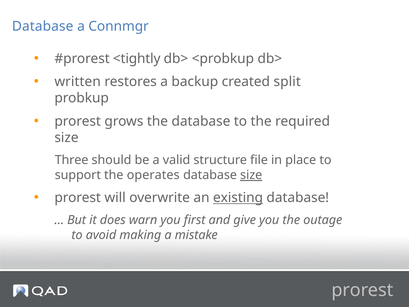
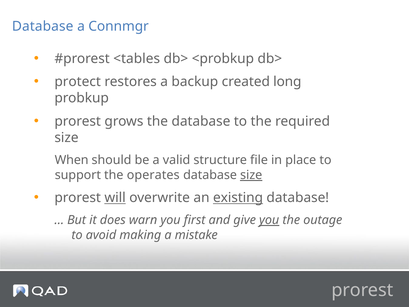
<tightly: <tightly -> <tables
written: written -> protect
split: split -> long
Three: Three -> When
will underline: none -> present
you at (269, 220) underline: none -> present
